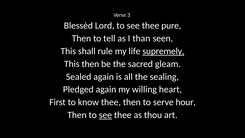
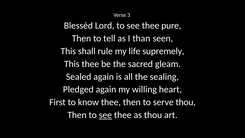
supremely underline: present -> none
This then: then -> thee
serve hour: hour -> thou
